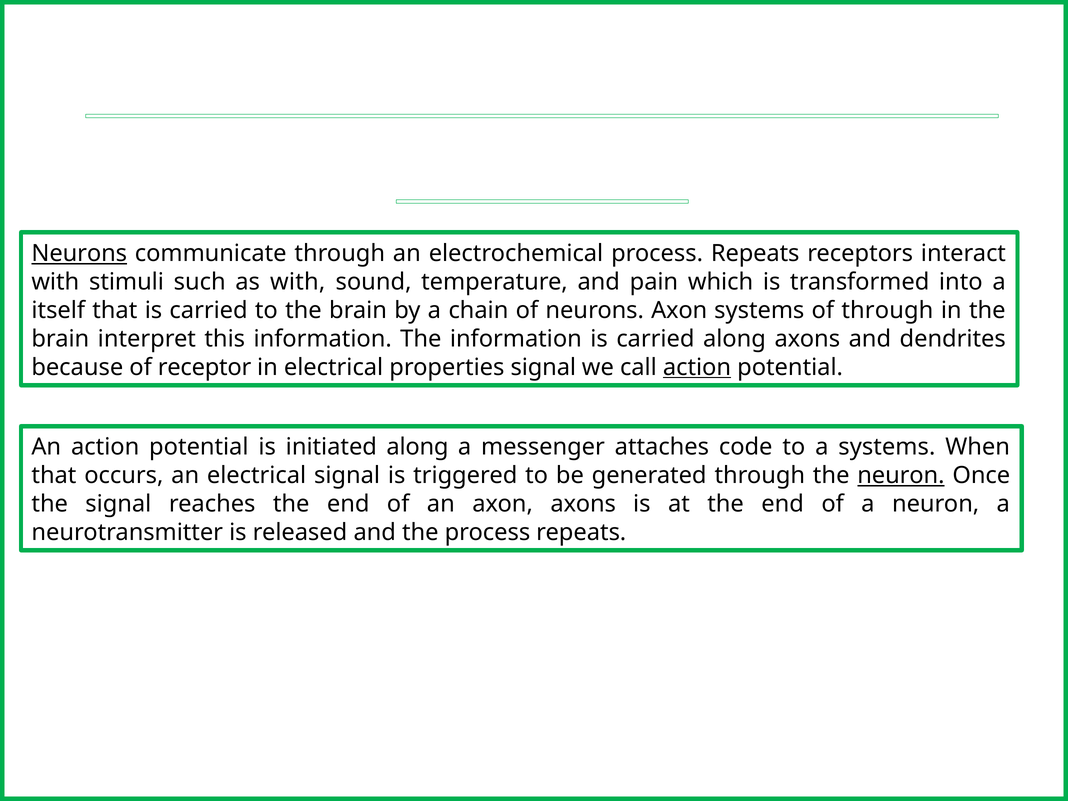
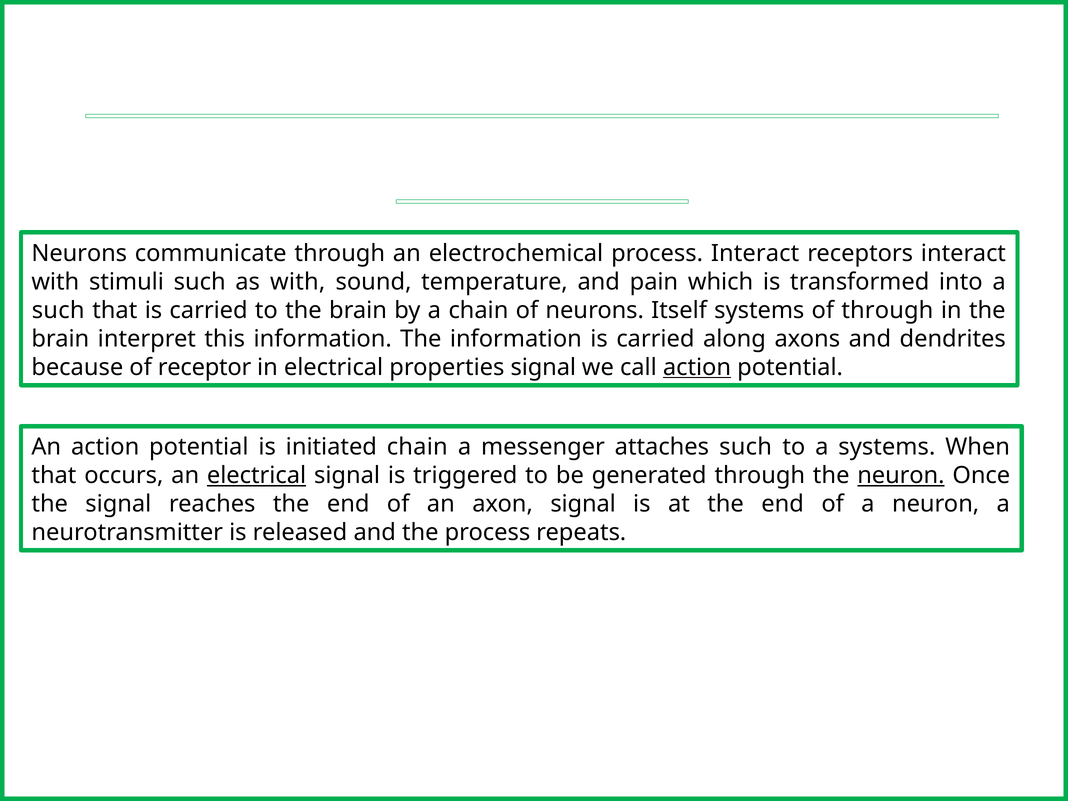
Neurons at (79, 253) underline: present -> none
electrochemical process Repeats: Repeats -> Interact
itself at (58, 310): itself -> such
neurons Axon: Axon -> Itself
initiated along: along -> chain
attaches code: code -> such
electrical at (257, 476) underline: none -> present
axon axons: axons -> signal
